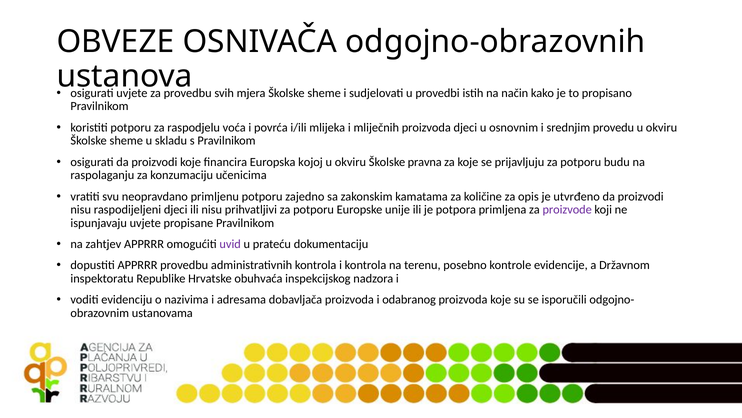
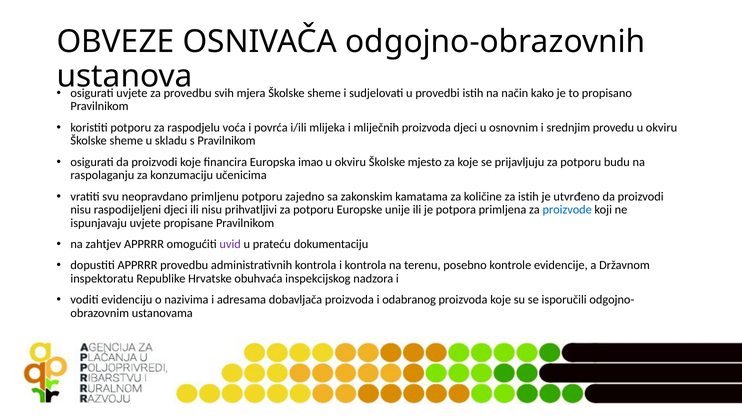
kojoj: kojoj -> imao
pravna: pravna -> mjesto
za opis: opis -> istih
proizvode colour: purple -> blue
